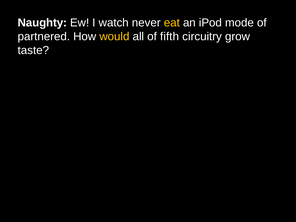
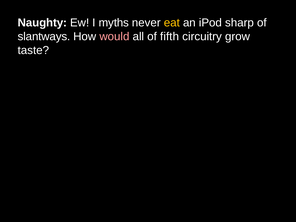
watch: watch -> myths
mode: mode -> sharp
partnered: partnered -> slantways
would colour: yellow -> pink
